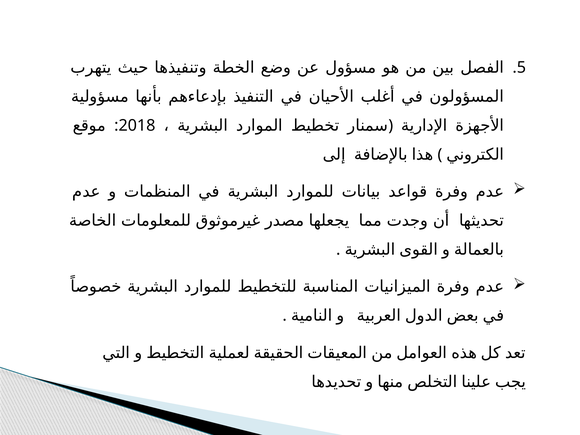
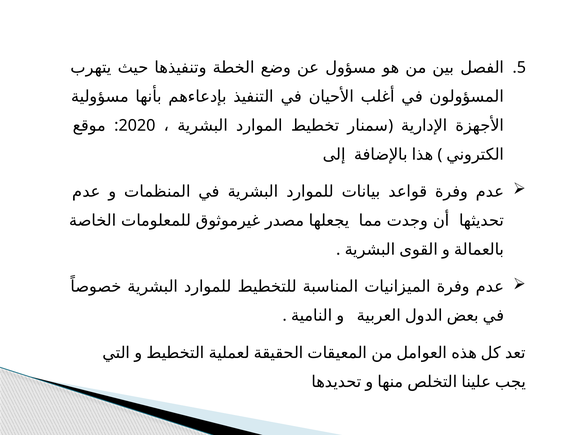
2018: 2018 -> 2020
